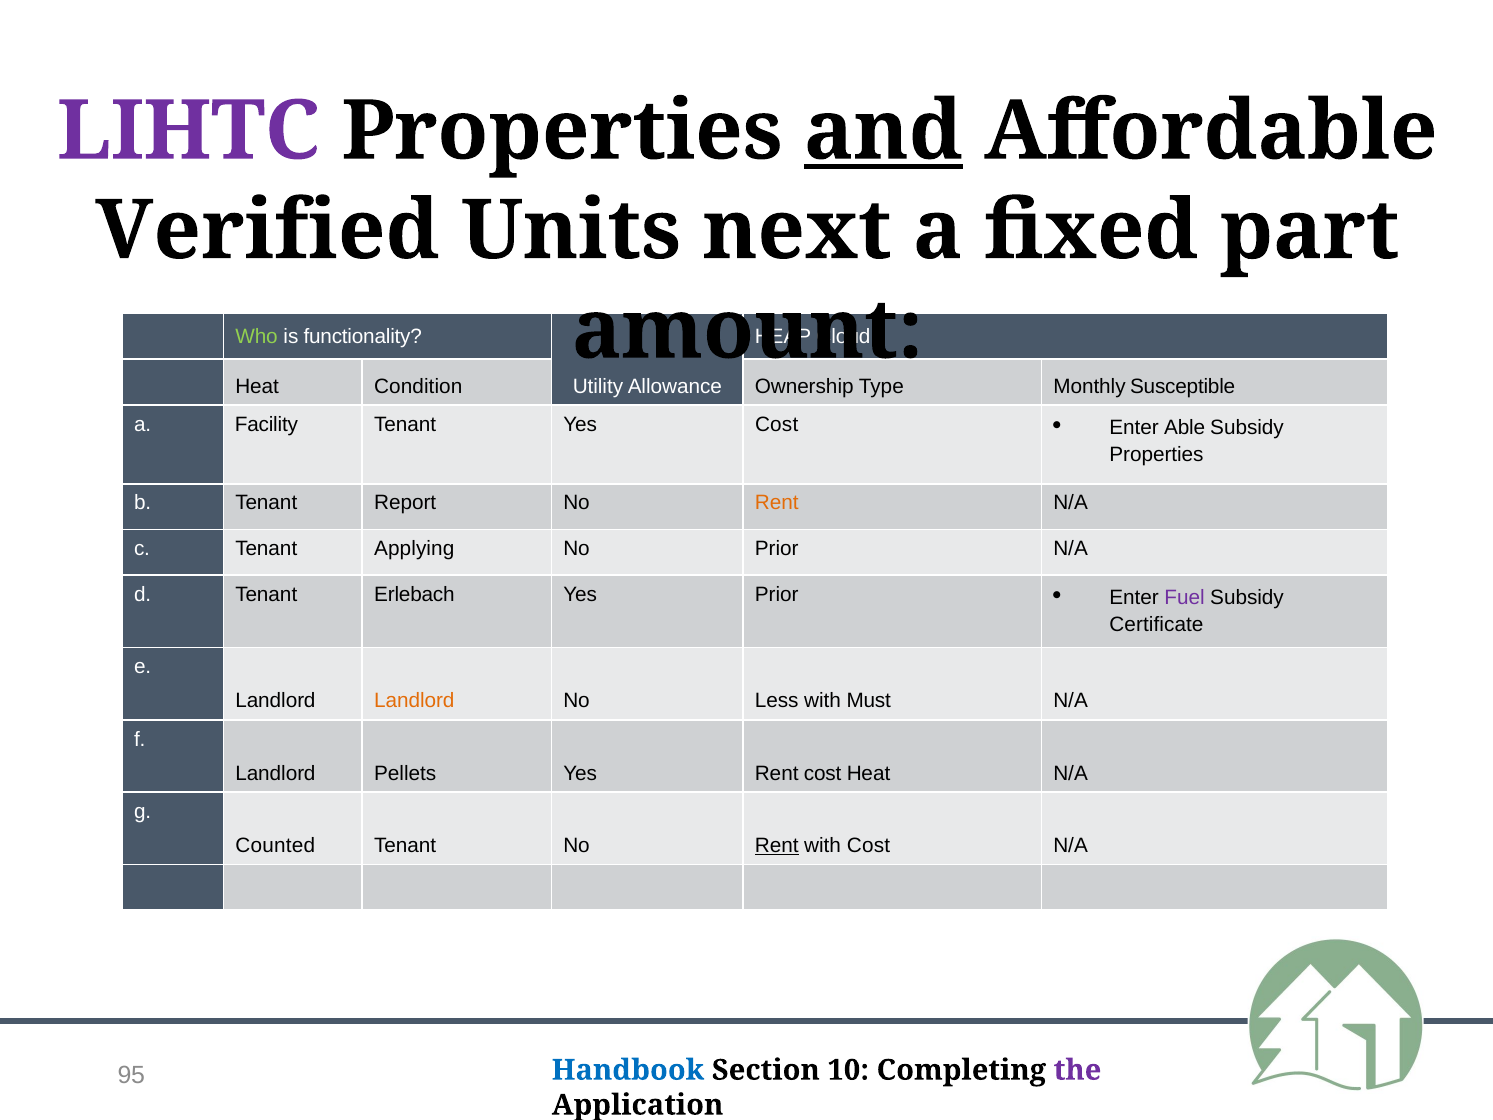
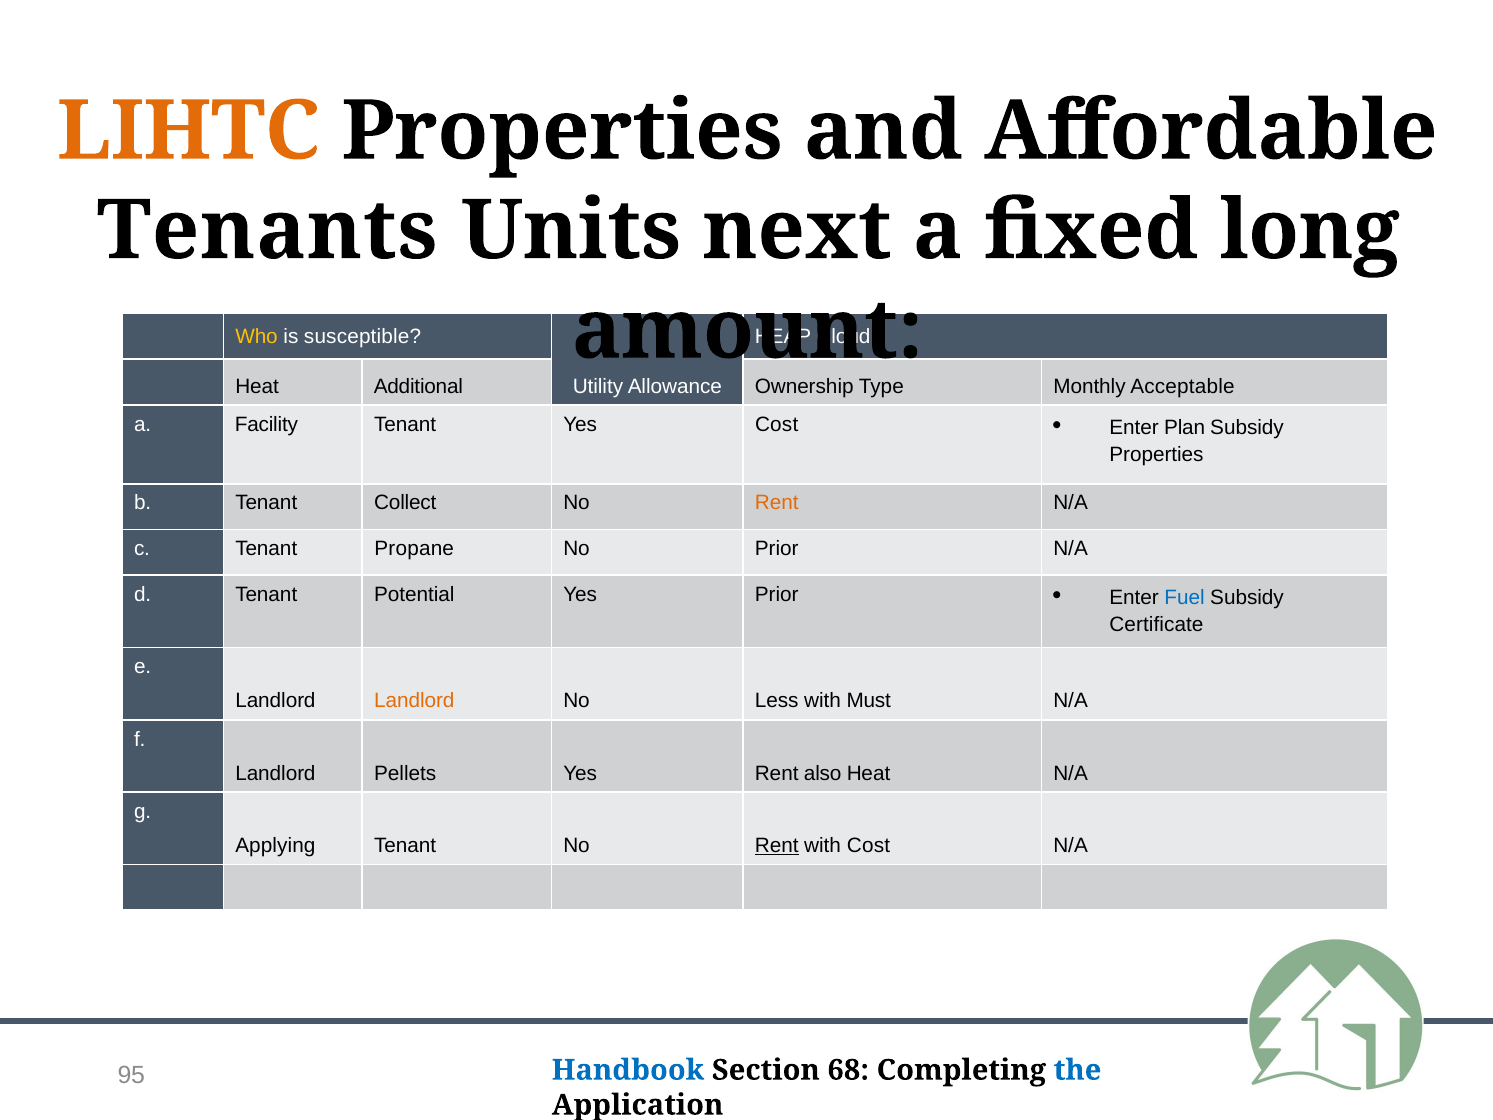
LIHTC colour: purple -> orange
and underline: present -> none
Verified: Verified -> Tenants
part: part -> long
Who colour: light green -> yellow
functionality: functionality -> susceptible
Condition: Condition -> Additional
Susceptible: Susceptible -> Acceptable
Able: Able -> Plan
Report: Report -> Collect
Applying: Applying -> Propane
Erlebach: Erlebach -> Potential
Fuel colour: purple -> blue
Rent cost: cost -> also
Counted: Counted -> Applying
10: 10 -> 68
the colour: purple -> blue
